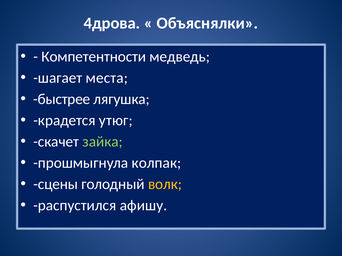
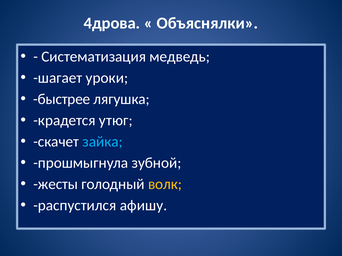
Компетентности: Компетентности -> Систематизация
места: места -> уроки
зайка colour: light green -> light blue
колпак: колпак -> зубной
сцены: сцены -> жесты
